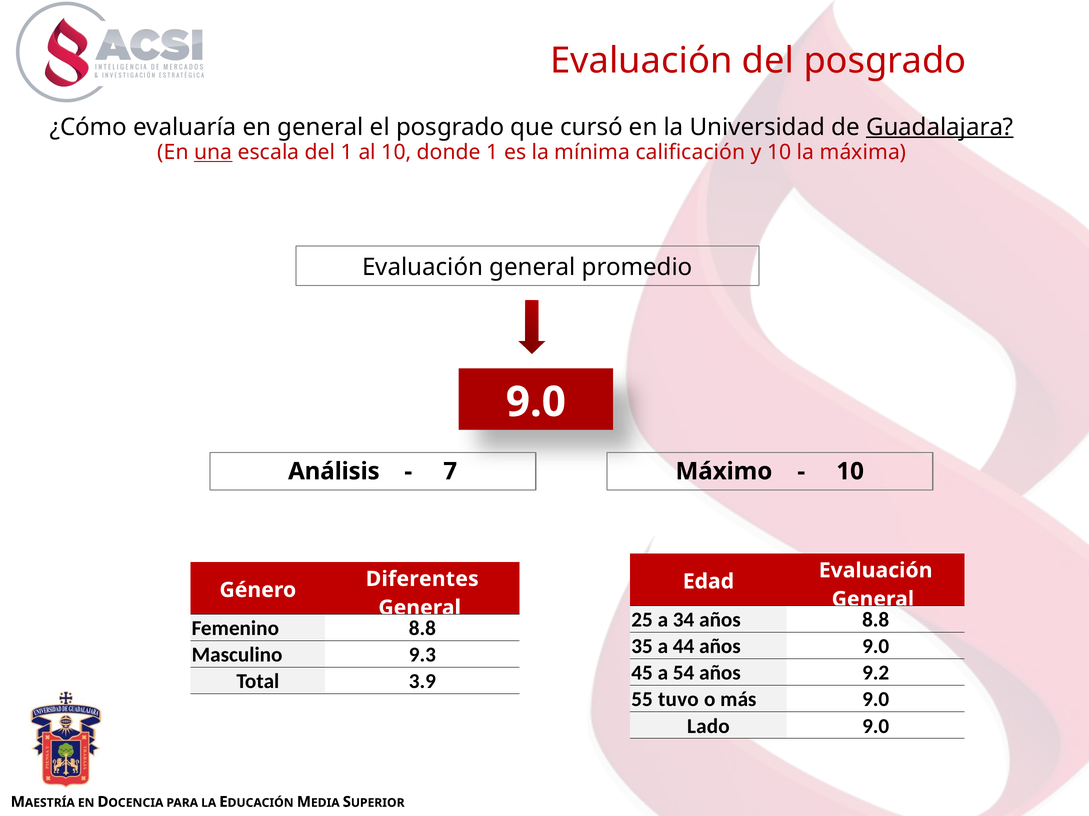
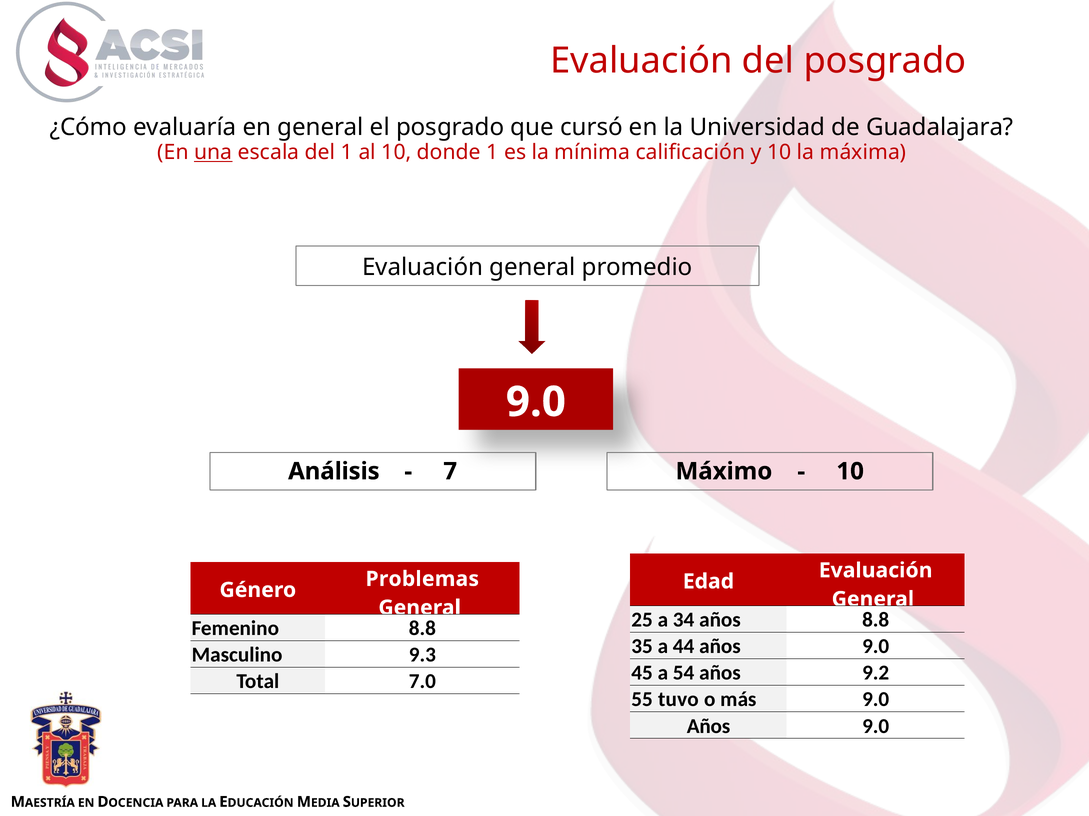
Guadalajara underline: present -> none
Diferentes: Diferentes -> Problemas
3.9: 3.9 -> 7.0
Lado at (708, 727): Lado -> Años
